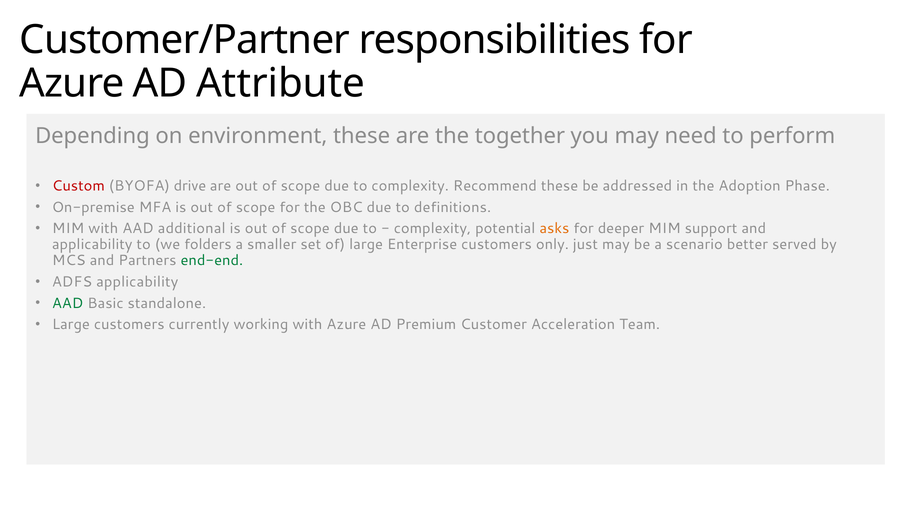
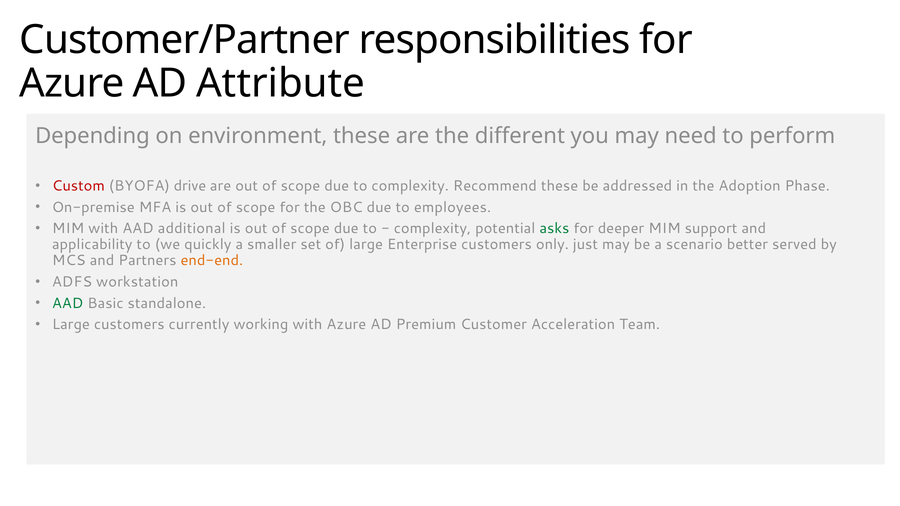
together: together -> different
definitions: definitions -> employees
asks colour: orange -> green
folders: folders -> quickly
end-end colour: green -> orange
ADFS applicability: applicability -> workstation
